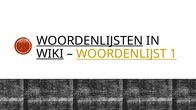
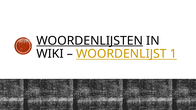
WIKI underline: present -> none
